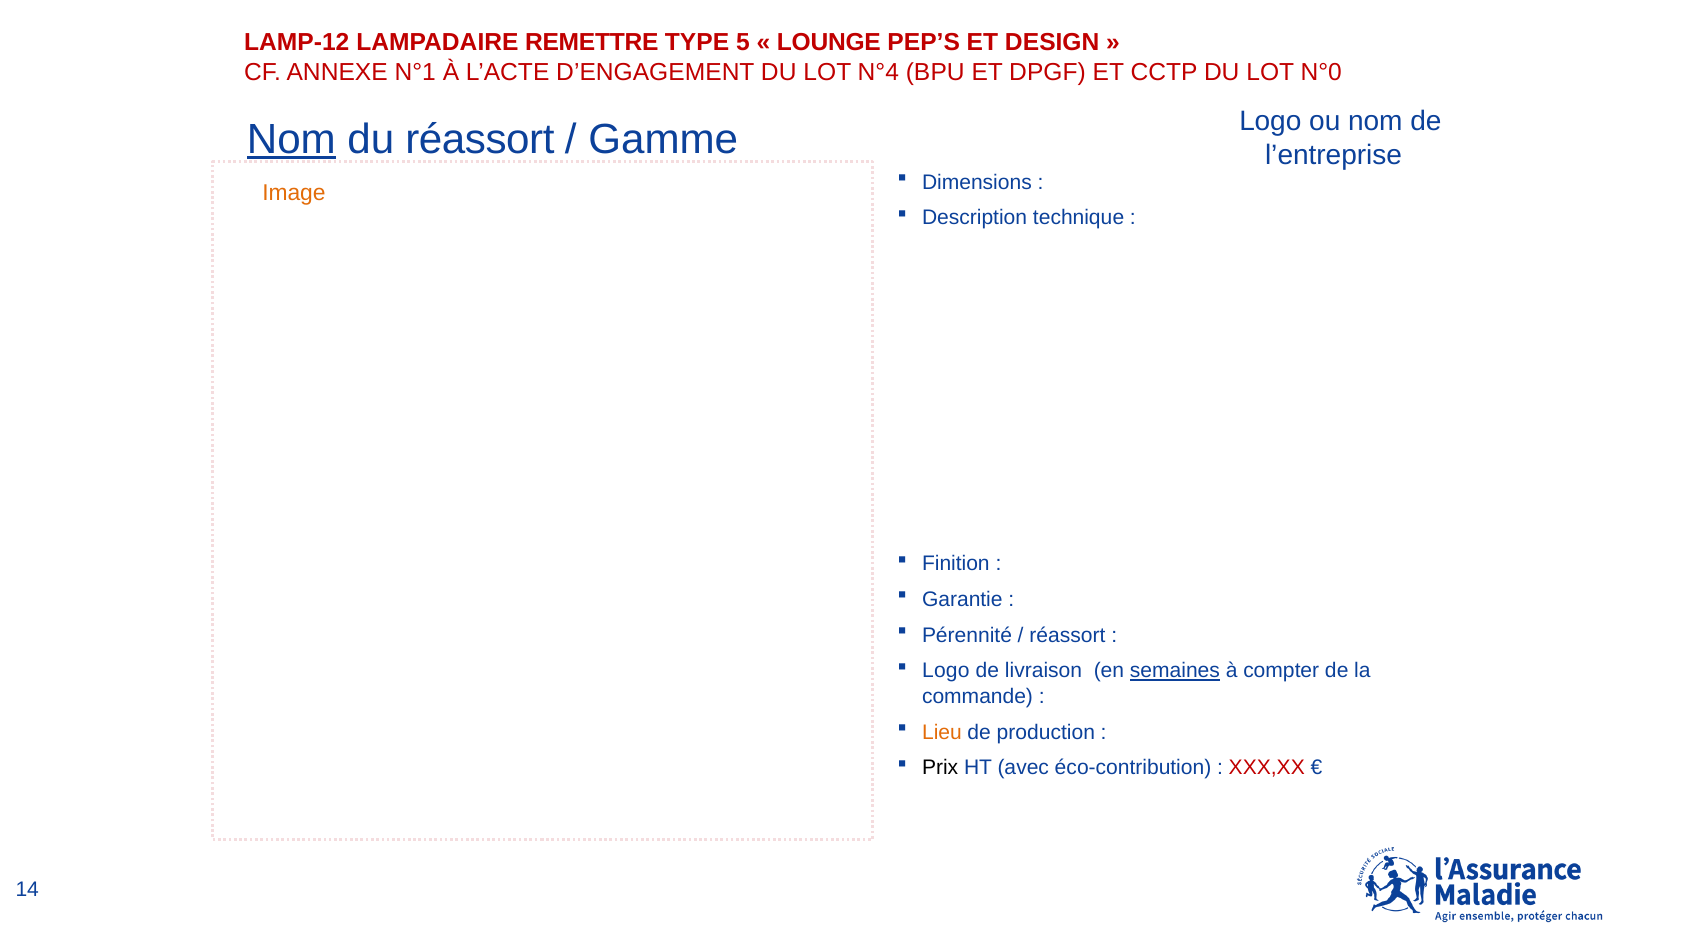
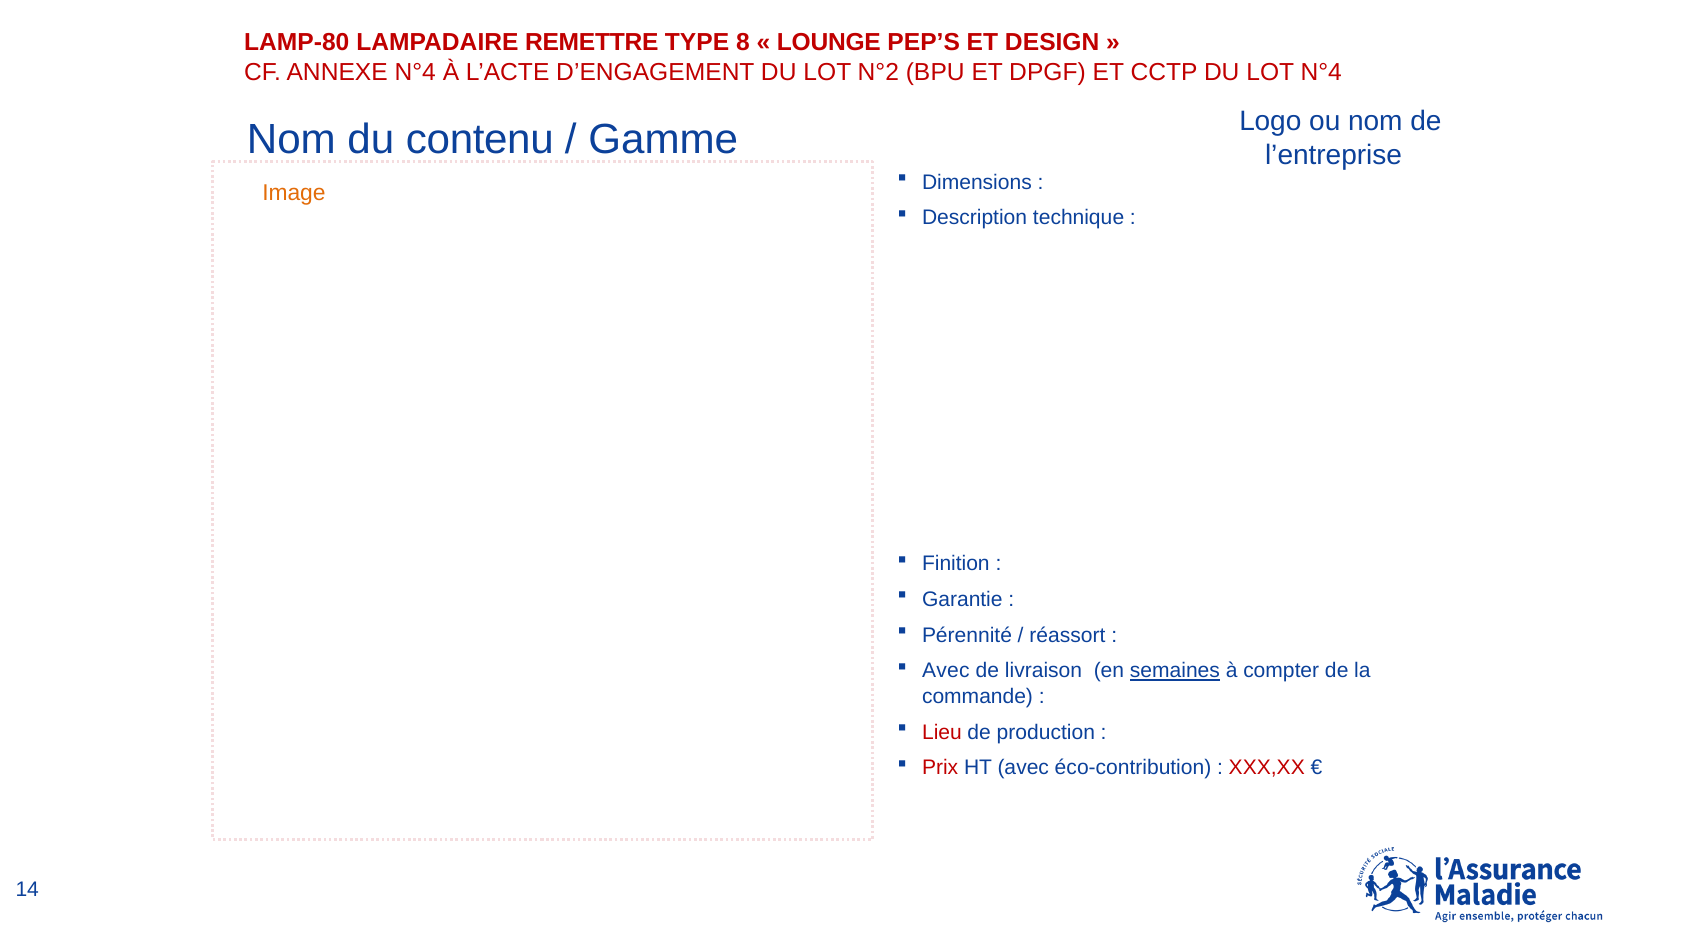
LAMP-12: LAMP-12 -> LAMP-80
5: 5 -> 8
ANNEXE N°1: N°1 -> N°4
N°4: N°4 -> N°2
LOT N°0: N°0 -> N°4
Nom at (291, 139) underline: present -> none
du réassort: réassort -> contenu
Logo at (946, 671): Logo -> Avec
Lieu colour: orange -> red
Prix colour: black -> red
